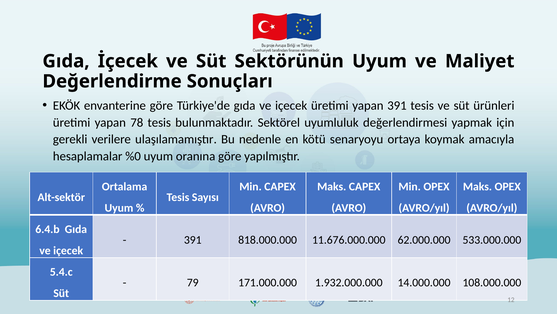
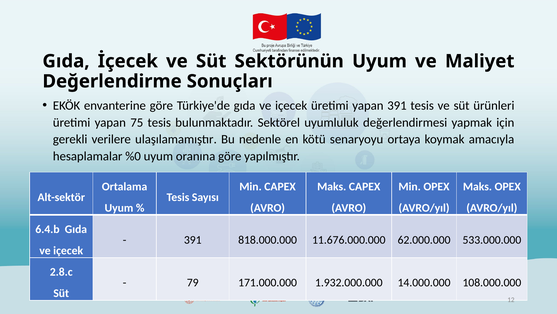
78: 78 -> 75
5.4.c: 5.4.c -> 2.8.c
